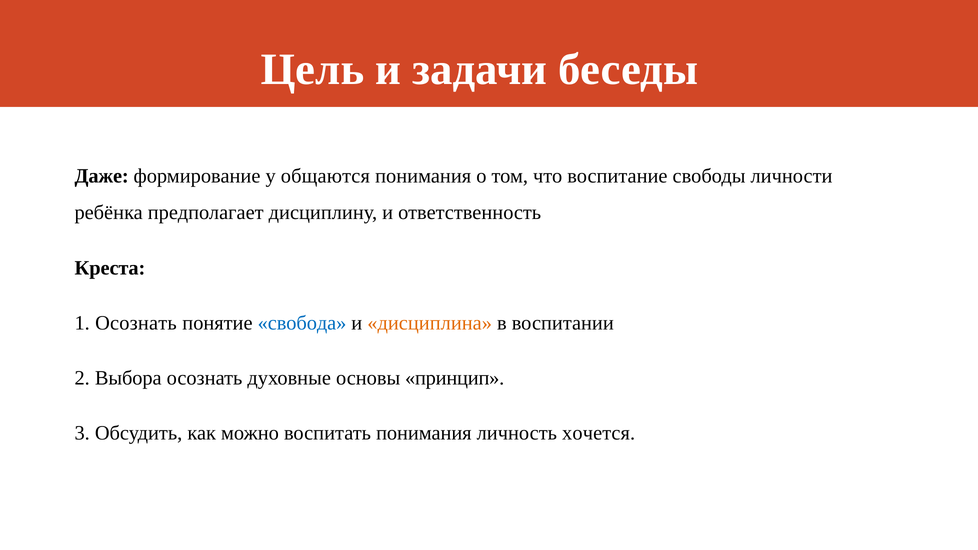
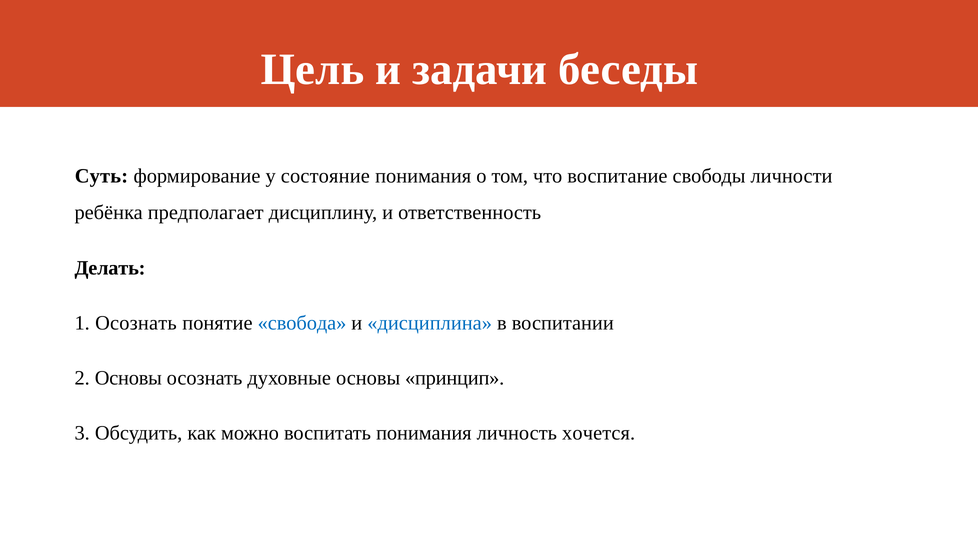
Даже: Даже -> Суть
общаются: общаются -> состояние
Креста: Креста -> Делать
дисциплина colour: orange -> blue
2 Выбора: Выбора -> Основы
